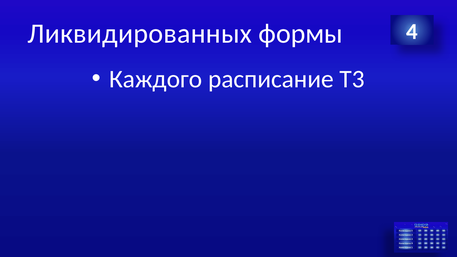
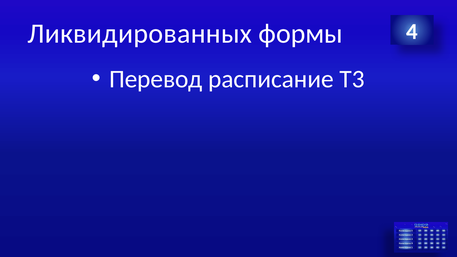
Каждого: Каждого -> Перевод
